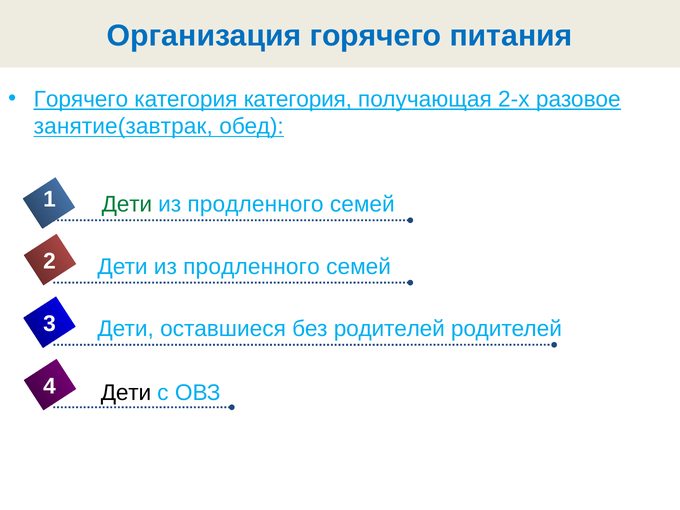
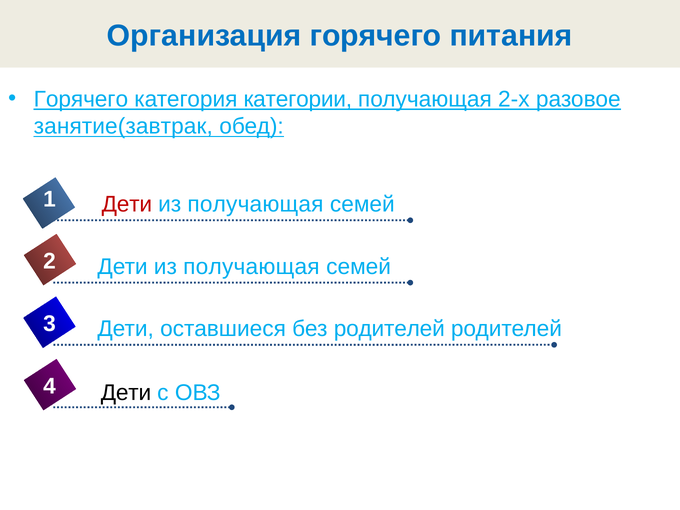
категория категория: категория -> категории
Дети at (127, 204) colour: green -> red
продленного at (256, 204): продленного -> получающая
продленного at (251, 267): продленного -> получающая
